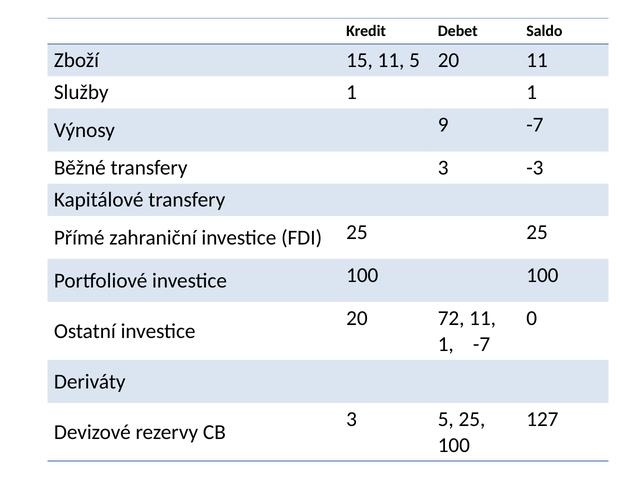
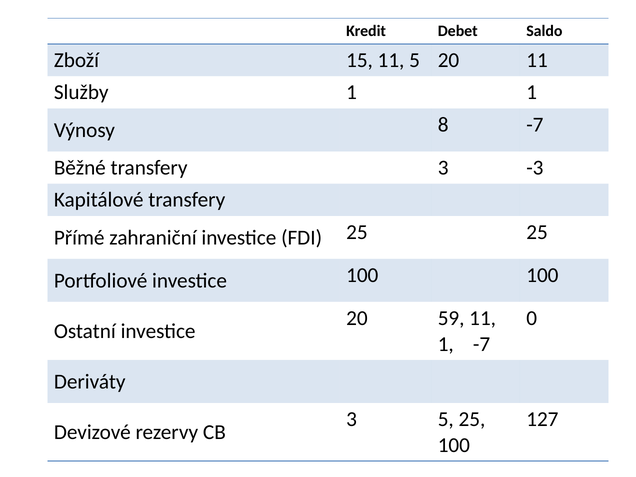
9: 9 -> 8
72: 72 -> 59
